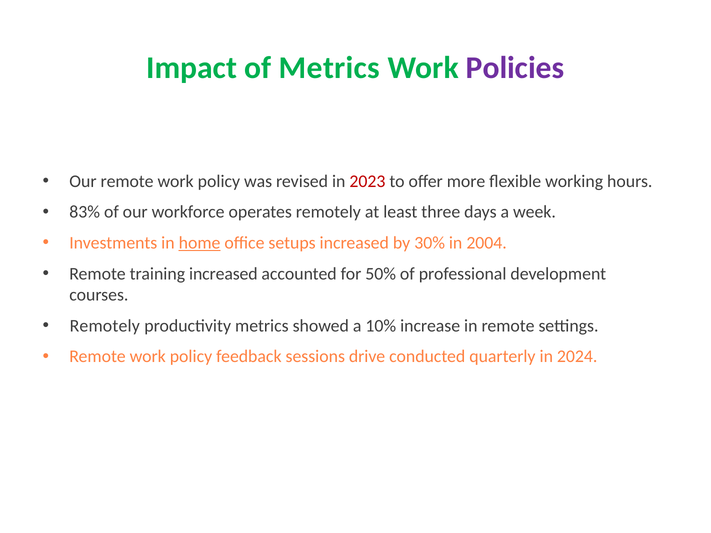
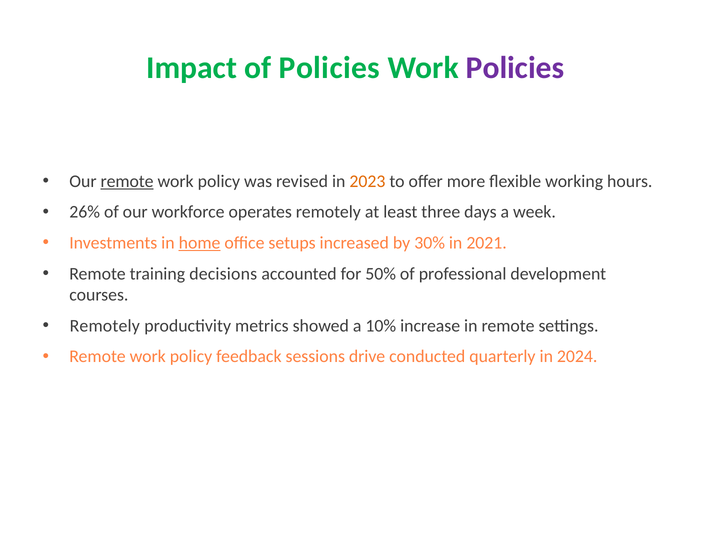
of Metrics: Metrics -> Policies
remote at (127, 181) underline: none -> present
2023 colour: red -> orange
83%: 83% -> 26%
2004: 2004 -> 2021
training increased: increased -> decisions
